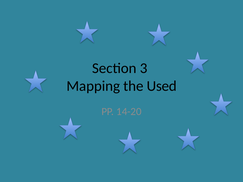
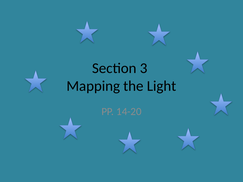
Used: Used -> Light
